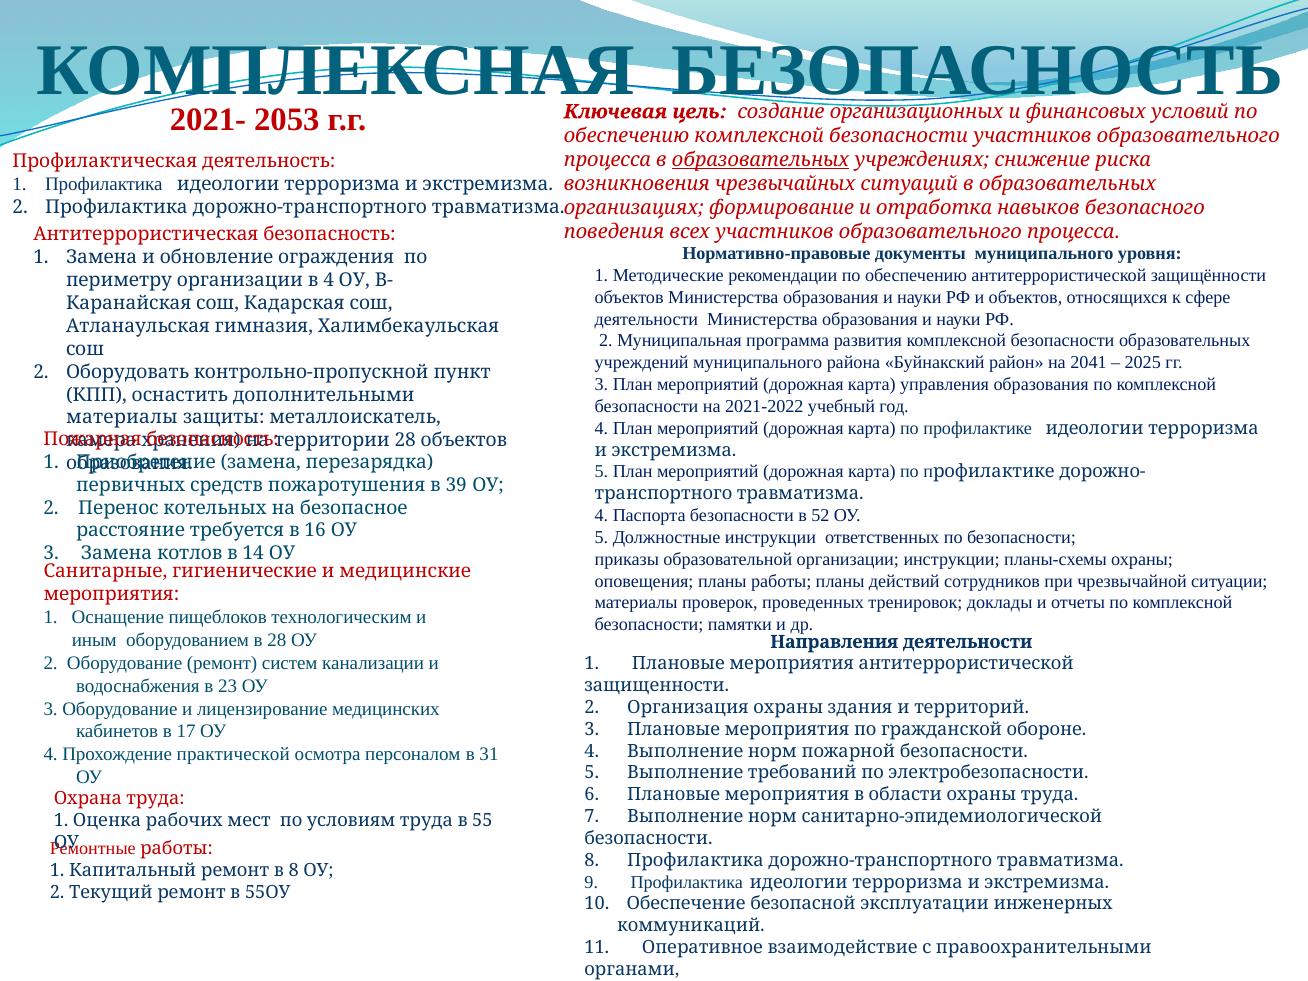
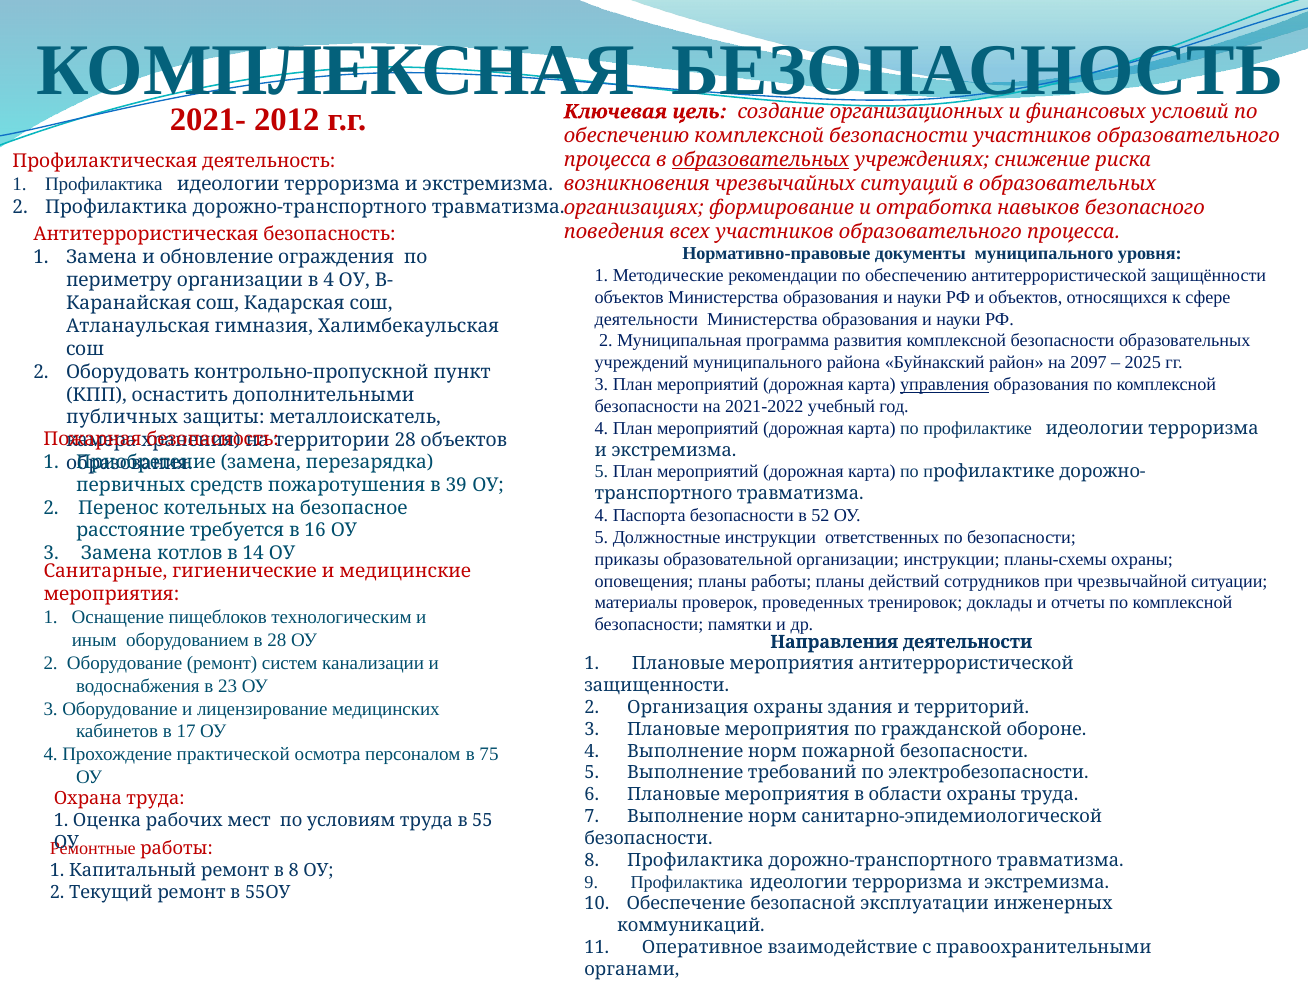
2053: 2053 -> 2012
2041: 2041 -> 2097
управления underline: none -> present
материалы at (122, 418): материалы -> публичных
31: 31 -> 75
